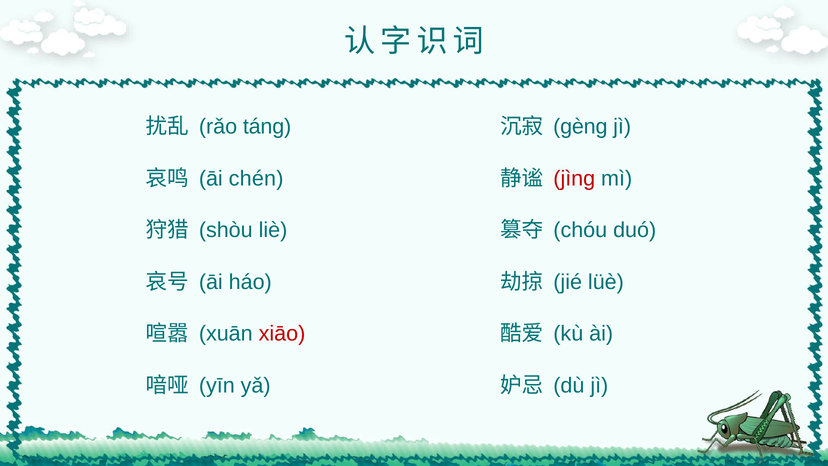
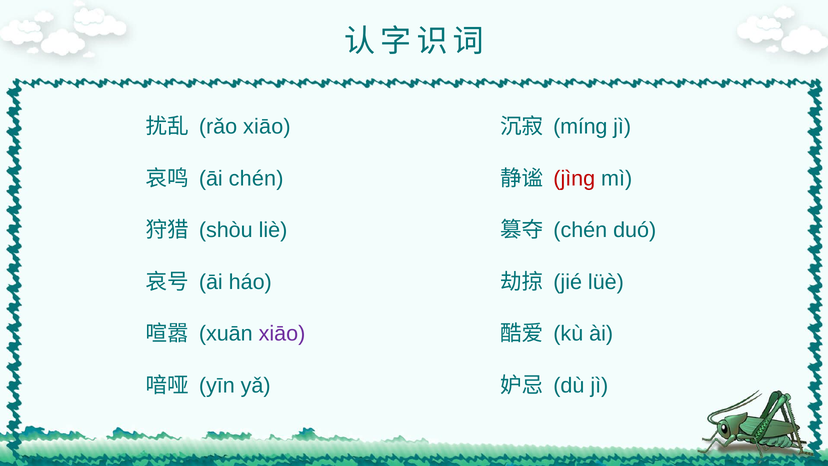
rǎo táng: táng -> xiāo
gèng: gèng -> míng
chóu at (580, 230): chóu -> chén
xiāo at (282, 334) colour: red -> purple
